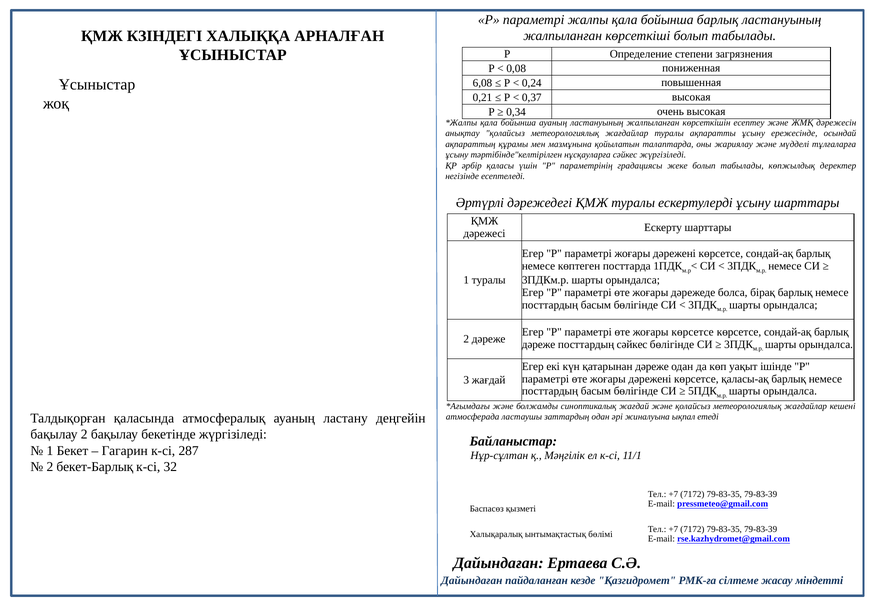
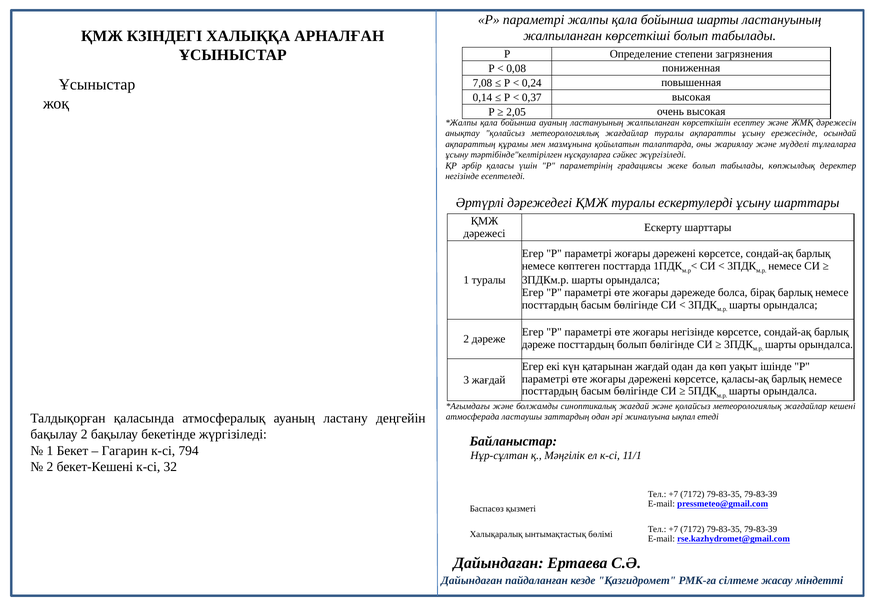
бойынша барлық: барлық -> шарты
6,08: 6,08 -> 7,08
0,21: 0,21 -> 0,14
0,34: 0,34 -> 2,05
жоғары көрсетсе: көрсетсе -> негізінде
посттардың сәйкес: сәйкес -> болып
қатарынан дәреже: дәреже -> жағдай
287: 287 -> 794
бекет-Барлық: бекет-Барлық -> бекет-Кешені
